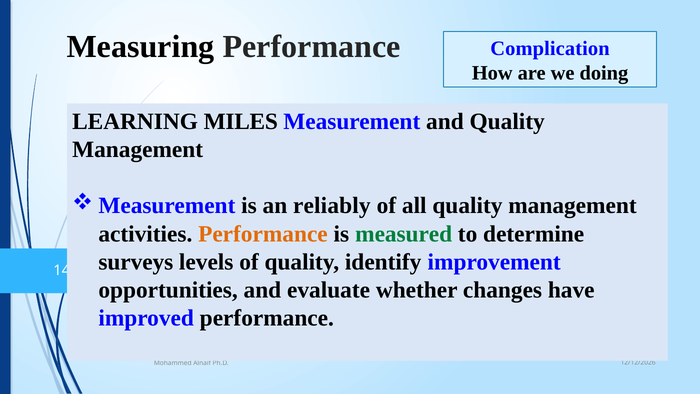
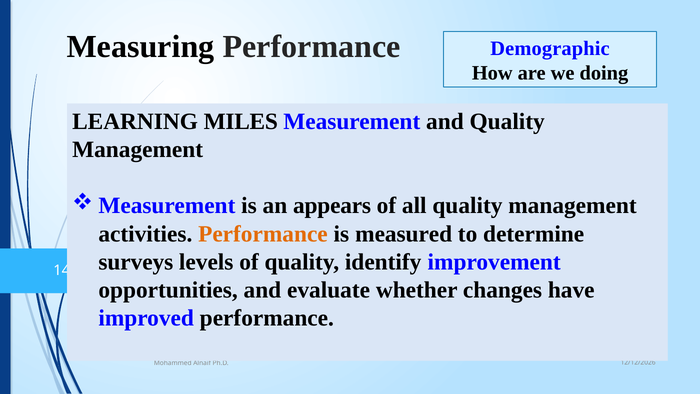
Complication: Complication -> Demographic
reliably: reliably -> appears
measured colour: green -> black
